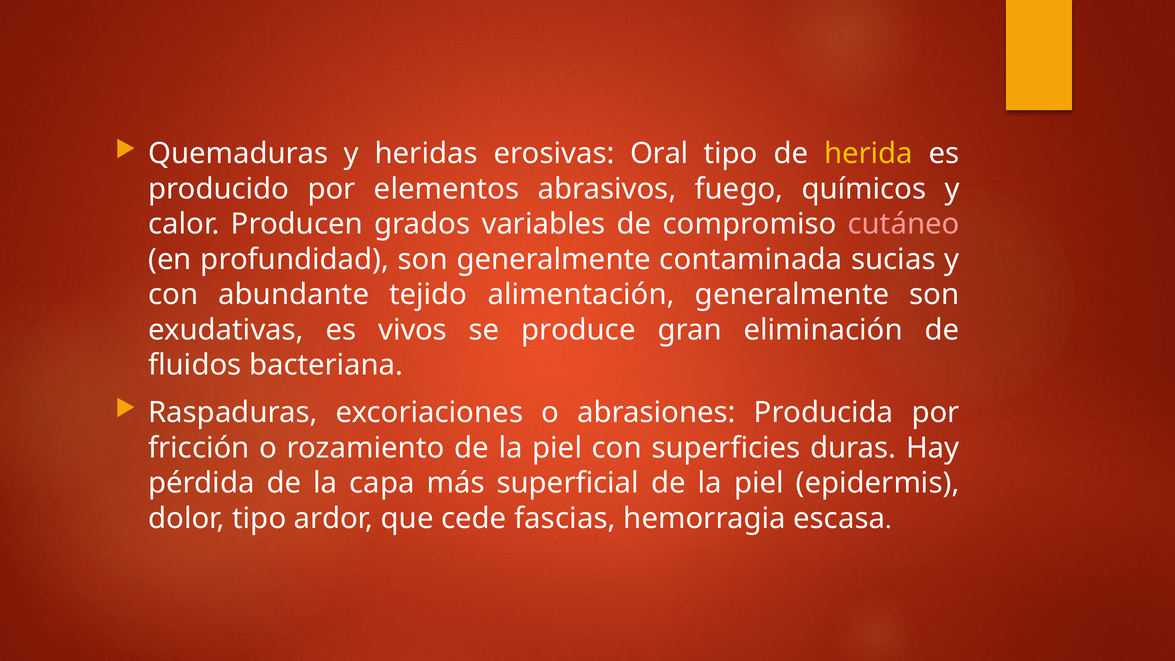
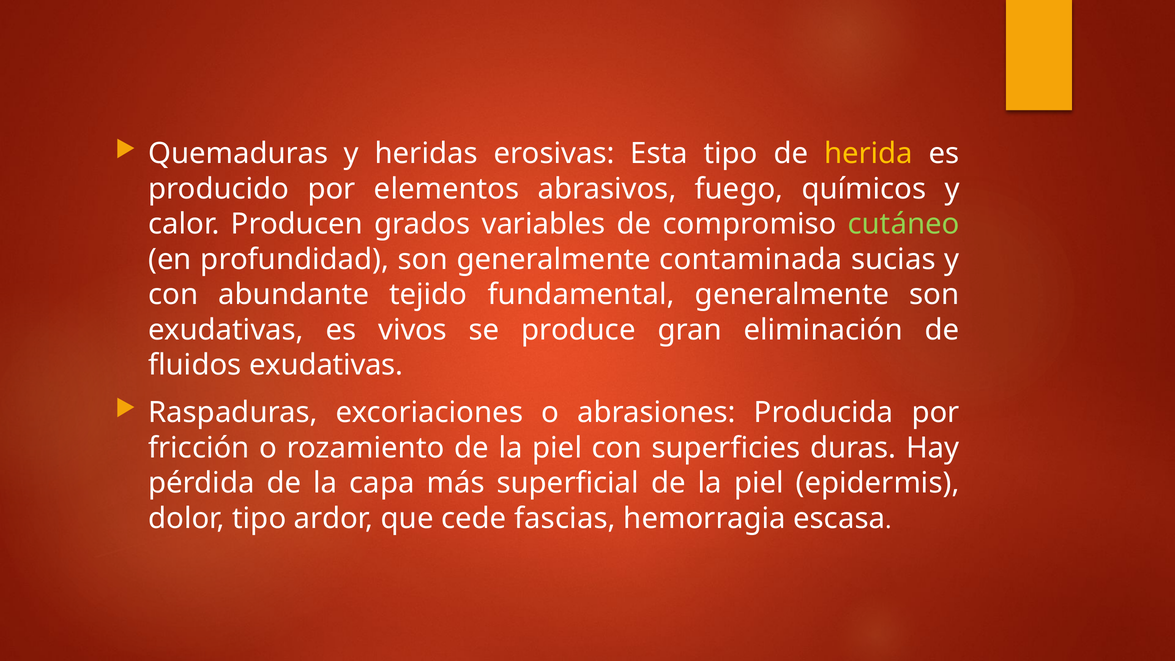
Oral: Oral -> Esta
cutáneo colour: pink -> light green
alimentación: alimentación -> fundamental
fluidos bacteriana: bacteriana -> exudativas
